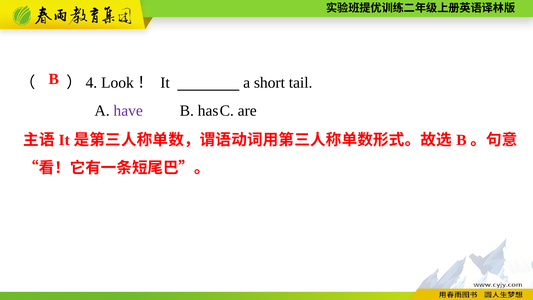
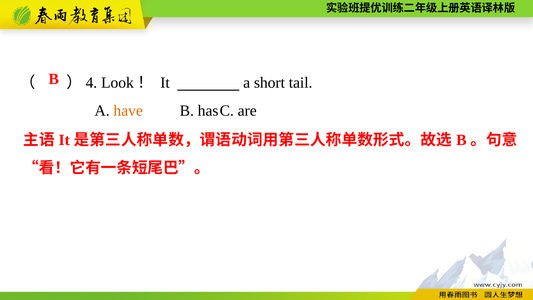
have colour: purple -> orange
